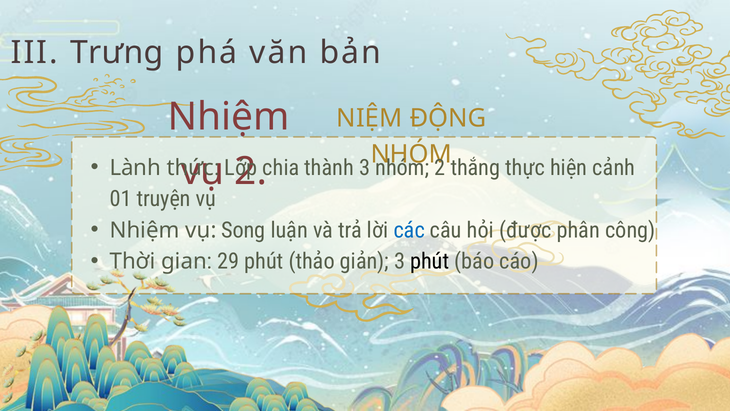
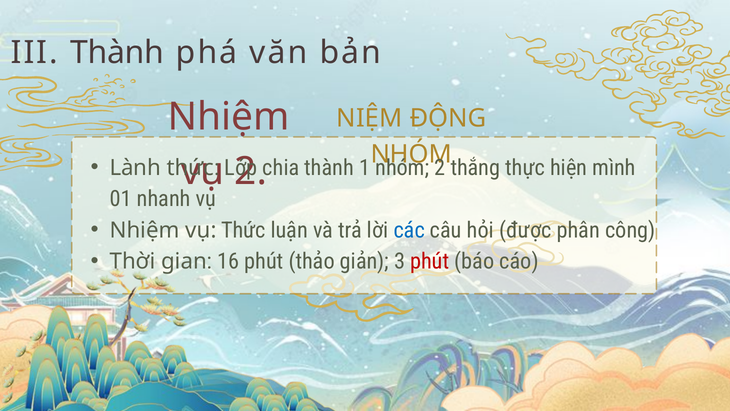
III Trưng: Trưng -> Thành
thành 3: 3 -> 1
cảnh: cảnh -> mình
truyện: truyện -> nhanh
Song at (243, 230): Song -> Thức
29: 29 -> 16
phút at (430, 261) colour: black -> red
